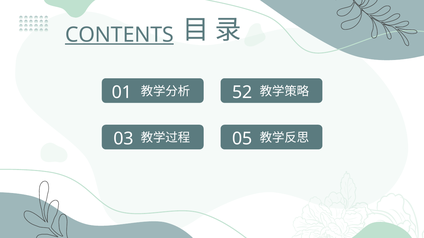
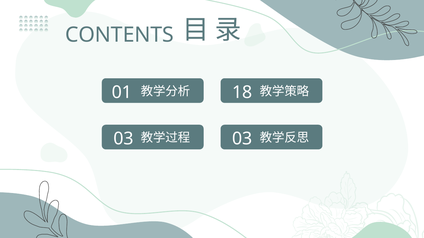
CONTENTS underline: present -> none
52: 52 -> 18
05 at (242, 139): 05 -> 03
